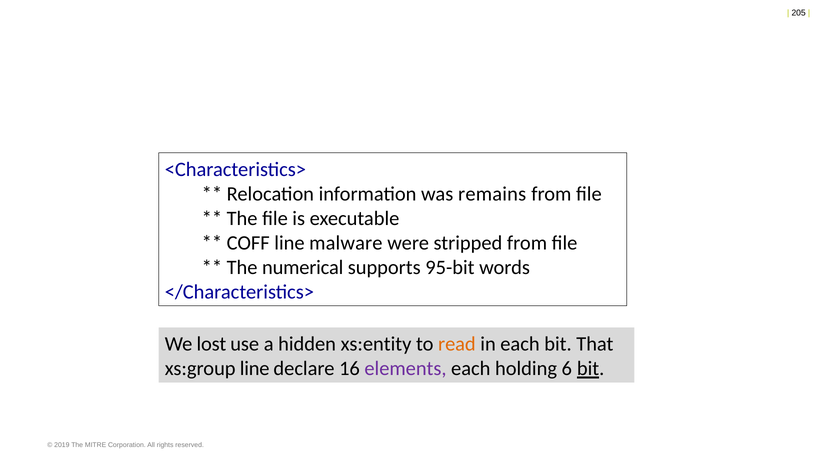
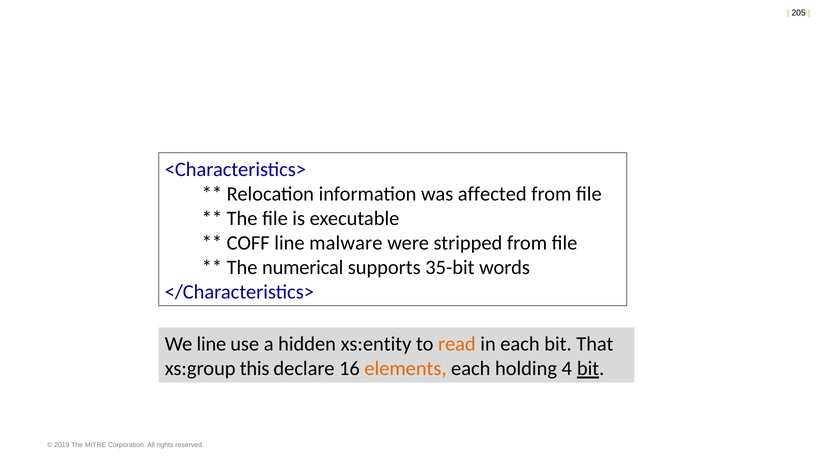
remains: remains -> affected
95-bit: 95-bit -> 35-bit
We lost: lost -> line
xs:group line: line -> this
elements colour: purple -> orange
6: 6 -> 4
